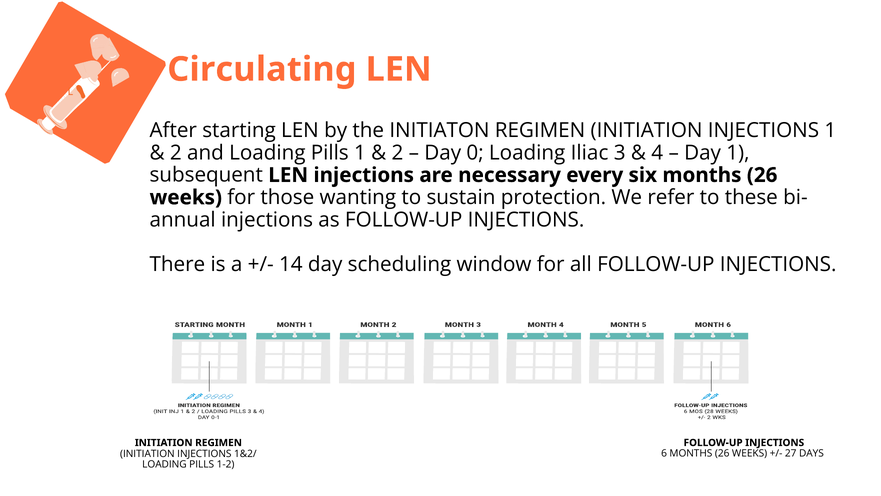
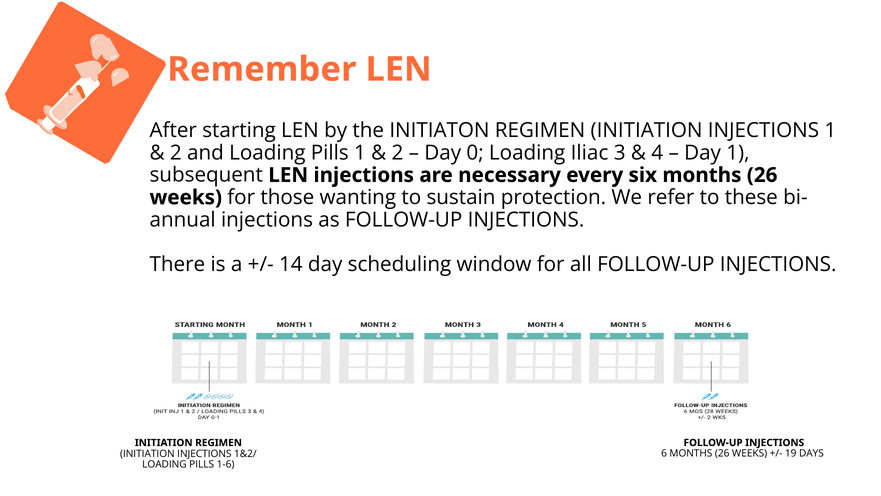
Circulating: Circulating -> Remember
27: 27 -> 19
1-2: 1-2 -> 1-6
